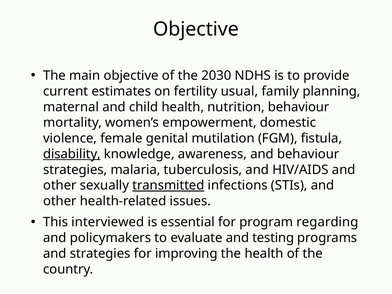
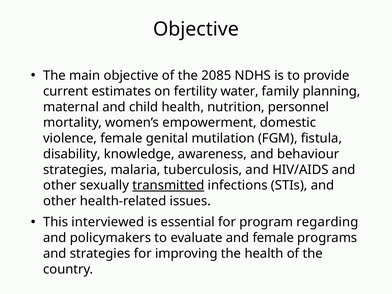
2030: 2030 -> 2085
usual: usual -> water
nutrition behaviour: behaviour -> personnel
disability underline: present -> none
and testing: testing -> female
